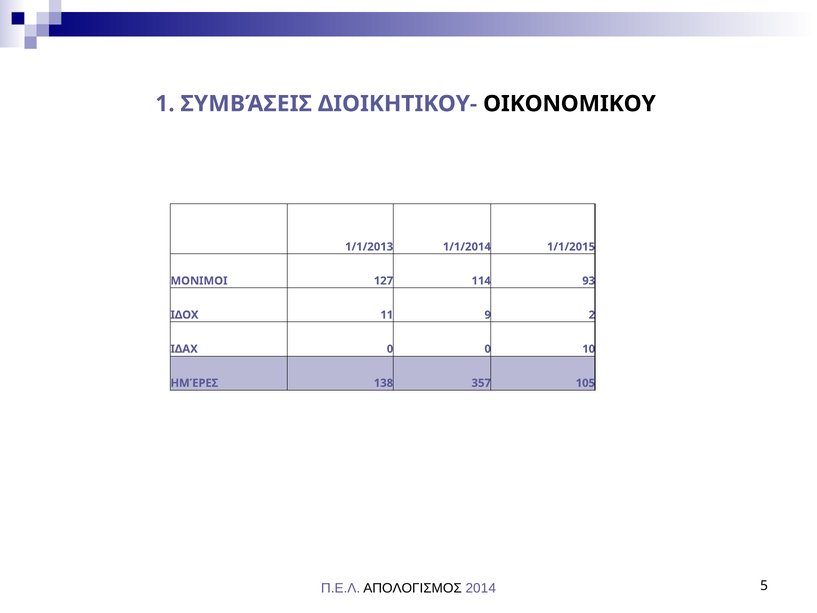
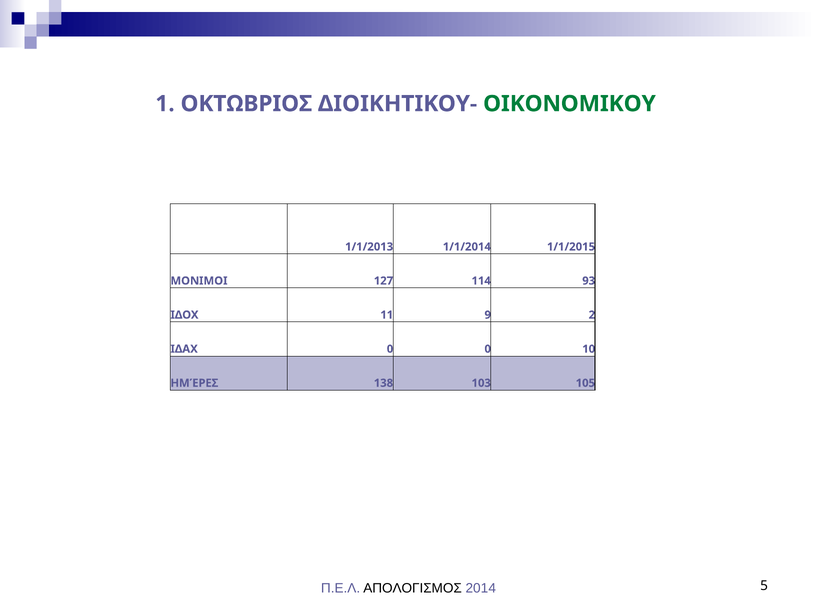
ΣΥΜΒΆΣΕΙΣ: ΣΥΜΒΆΣΕΙΣ -> ΟΚΤΩΒΡΙΟΣ
ΟΙΚΟΝOMIKOY colour: black -> green
357: 357 -> 103
